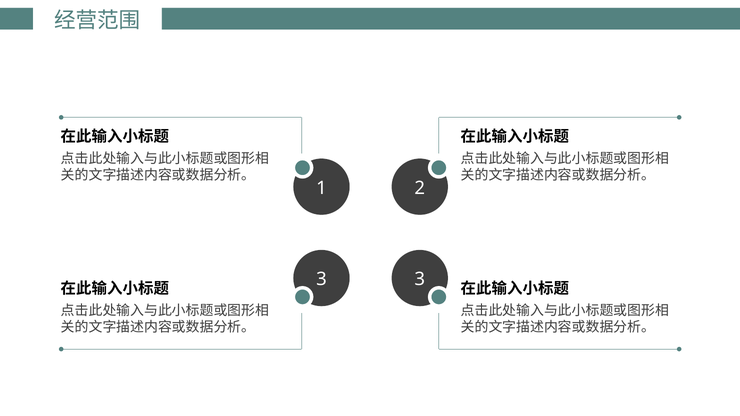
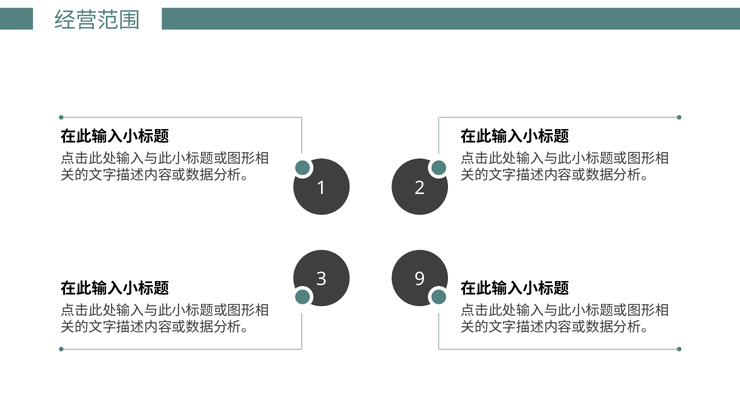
3 3: 3 -> 9
